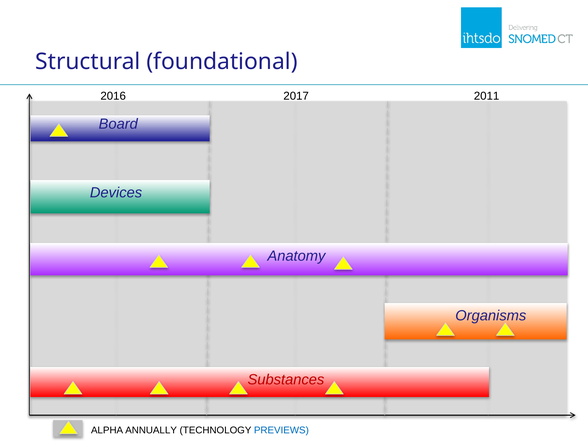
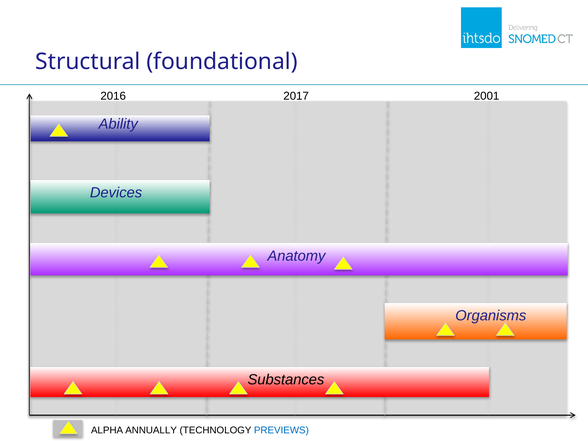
2011: 2011 -> 2001
Board: Board -> Ability
Substances colour: red -> black
